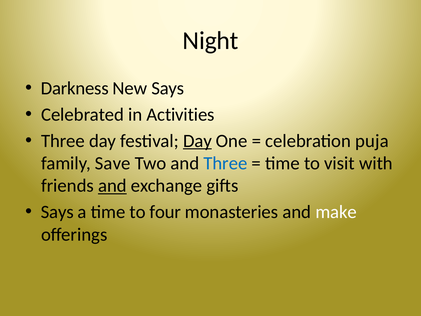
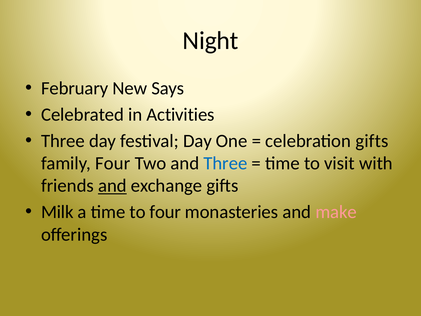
Darkness: Darkness -> February
Day at (197, 141) underline: present -> none
celebration puja: puja -> gifts
family Save: Save -> Four
Says at (57, 212): Says -> Milk
make colour: white -> pink
